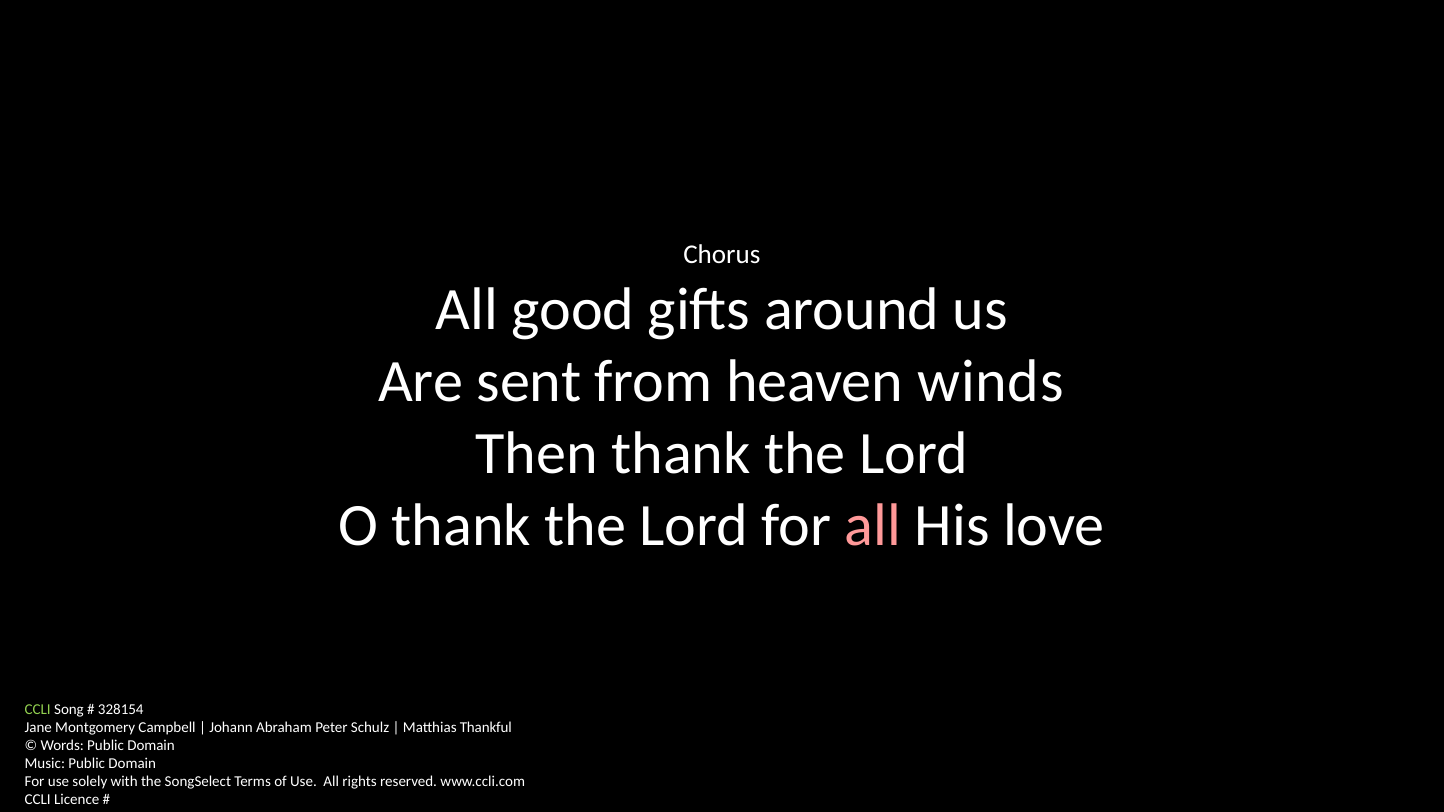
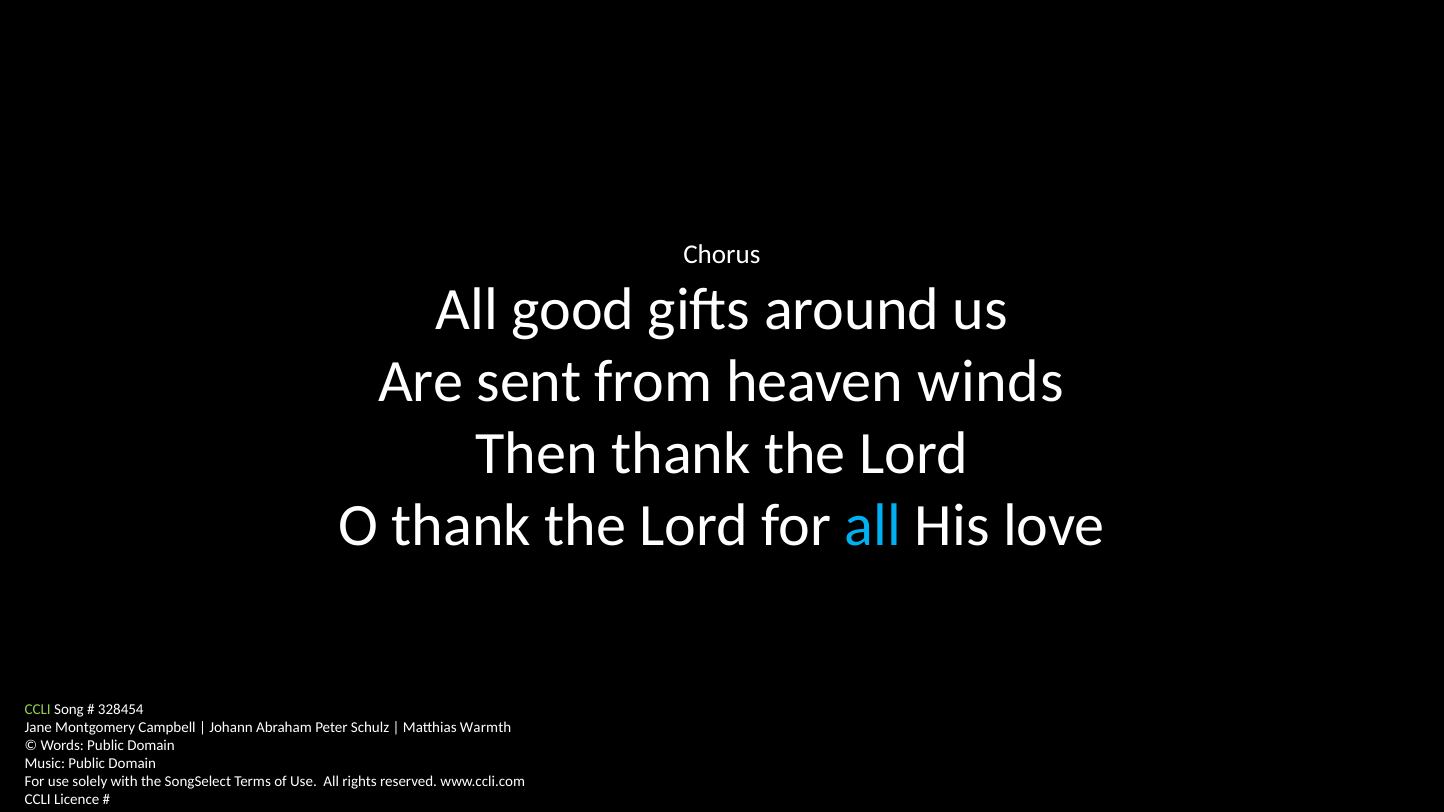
all at (873, 526) colour: pink -> light blue
328154: 328154 -> 328454
Thankful: Thankful -> Warmth
